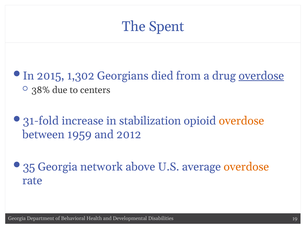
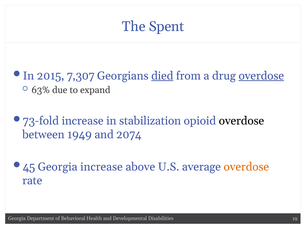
1,302: 1,302 -> 7,307
died underline: none -> present
38%: 38% -> 63%
centers: centers -> expand
31-fold: 31-fold -> 73-fold
overdose at (241, 121) colour: orange -> black
1959: 1959 -> 1949
2012: 2012 -> 2074
35: 35 -> 45
Georgia network: network -> increase
